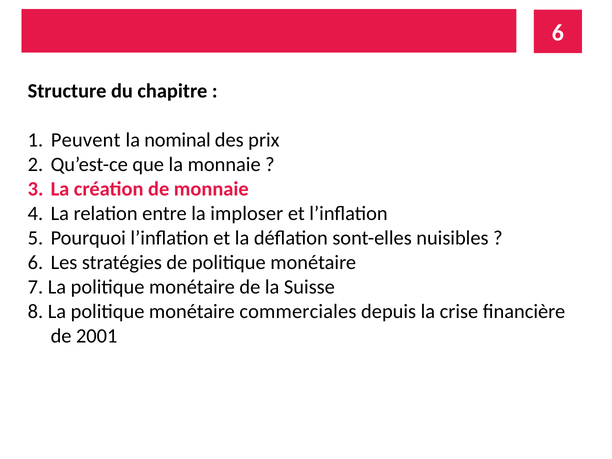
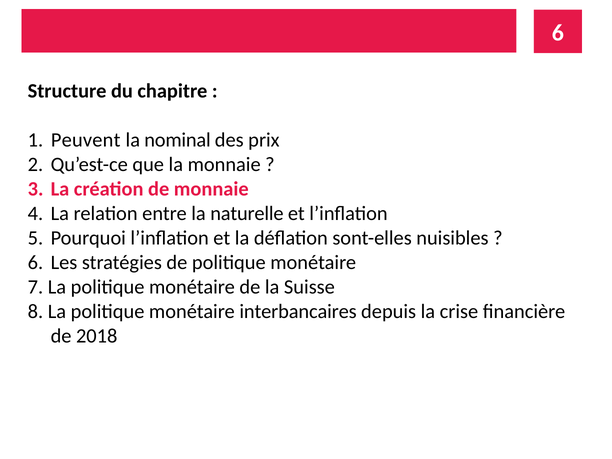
imploser: imploser -> naturelle
commerciales: commerciales -> interbancaires
2001: 2001 -> 2018
